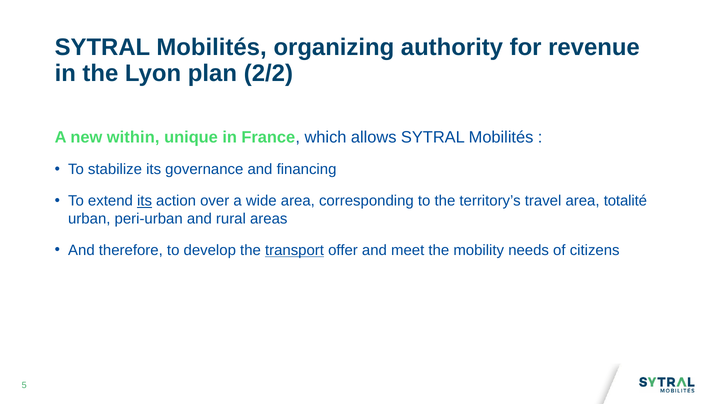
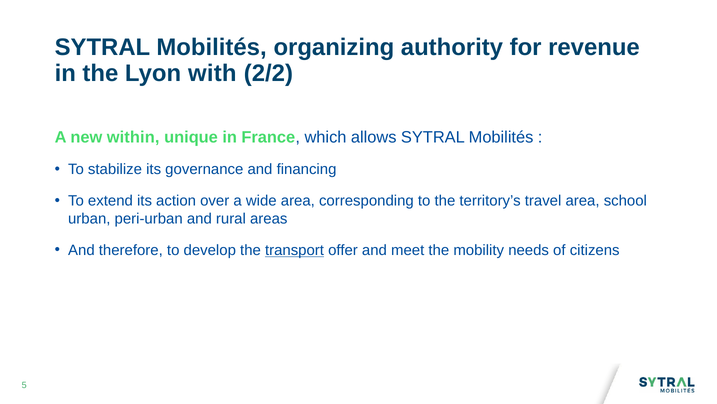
plan: plan -> with
its at (145, 201) underline: present -> none
totalité: totalité -> school
